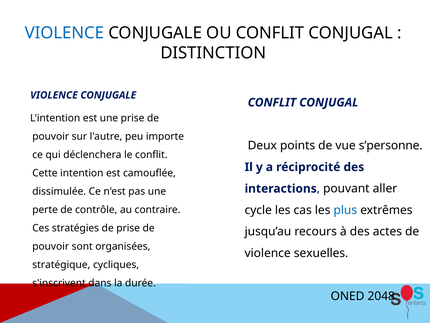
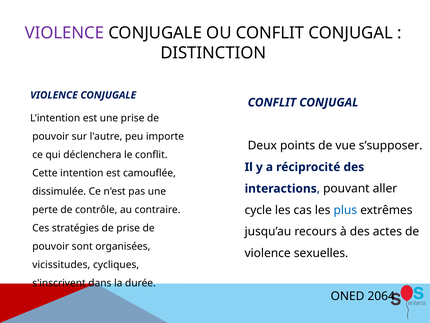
VIOLENCE at (64, 33) colour: blue -> purple
s’personne: s’personne -> s’supposer
stratégique: stratégique -> vicissitudes
2048: 2048 -> 2064
